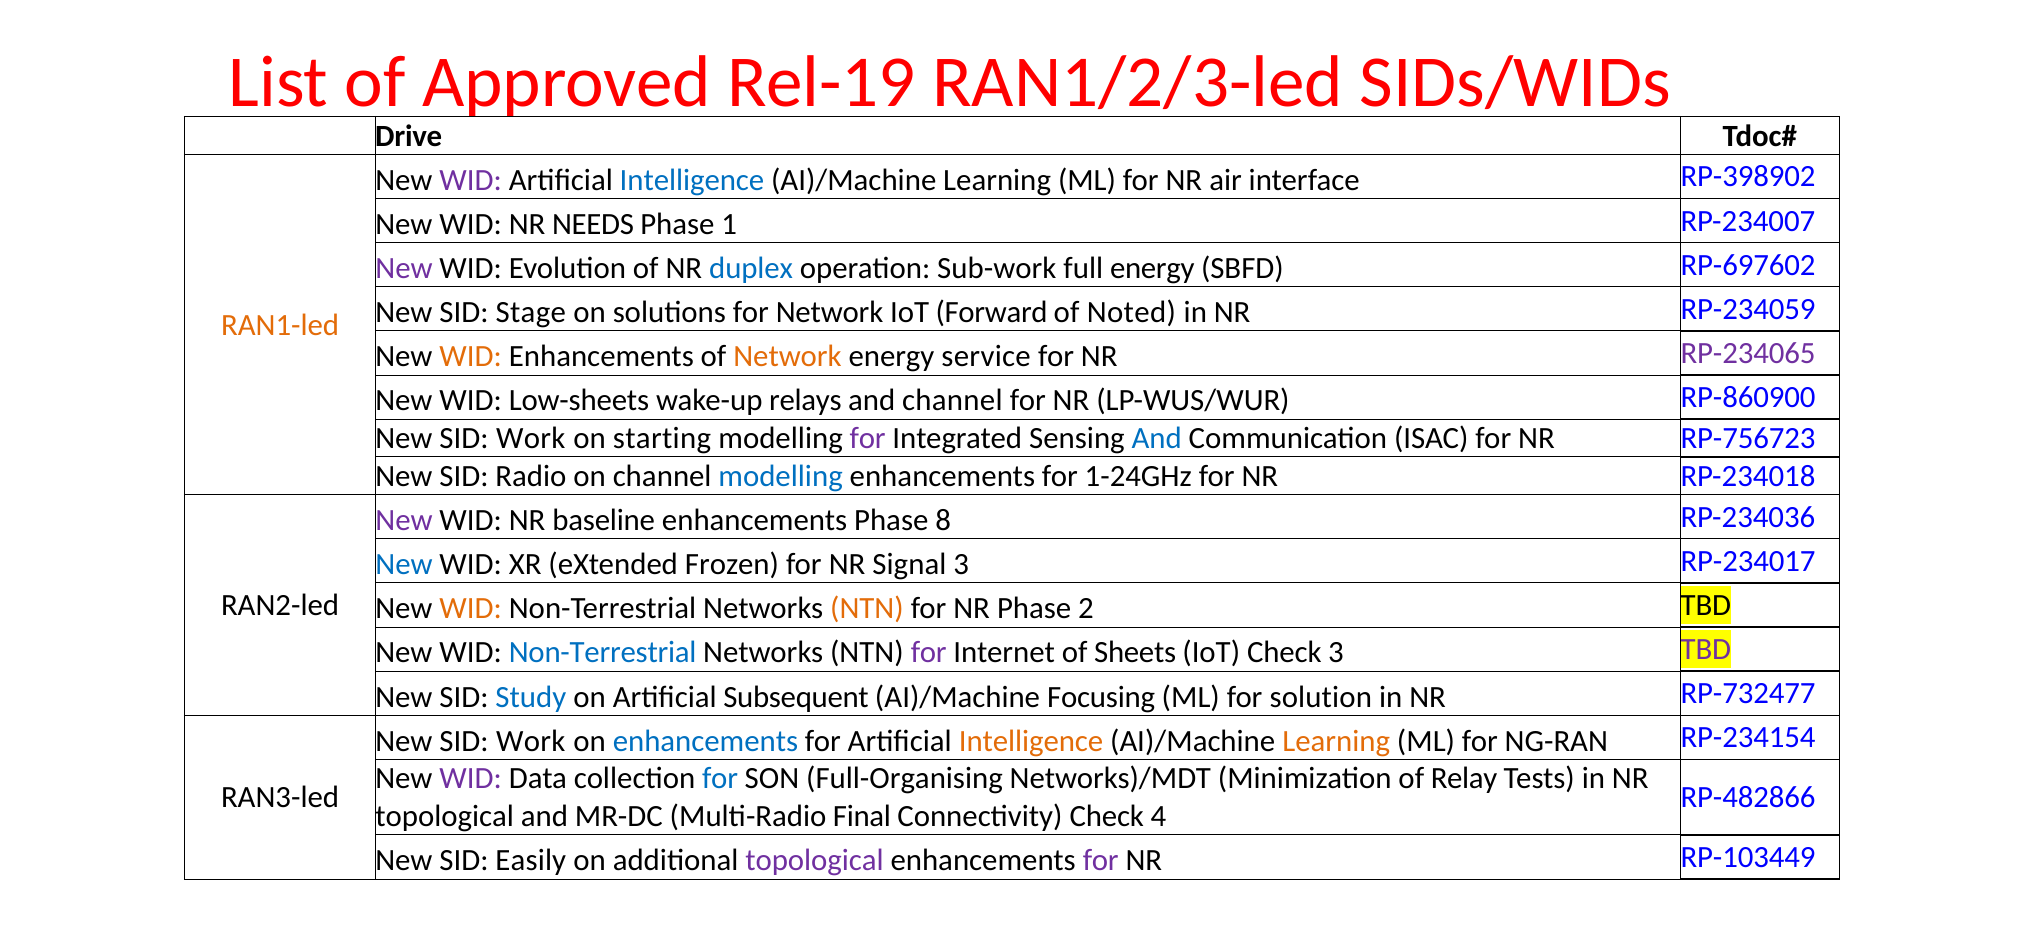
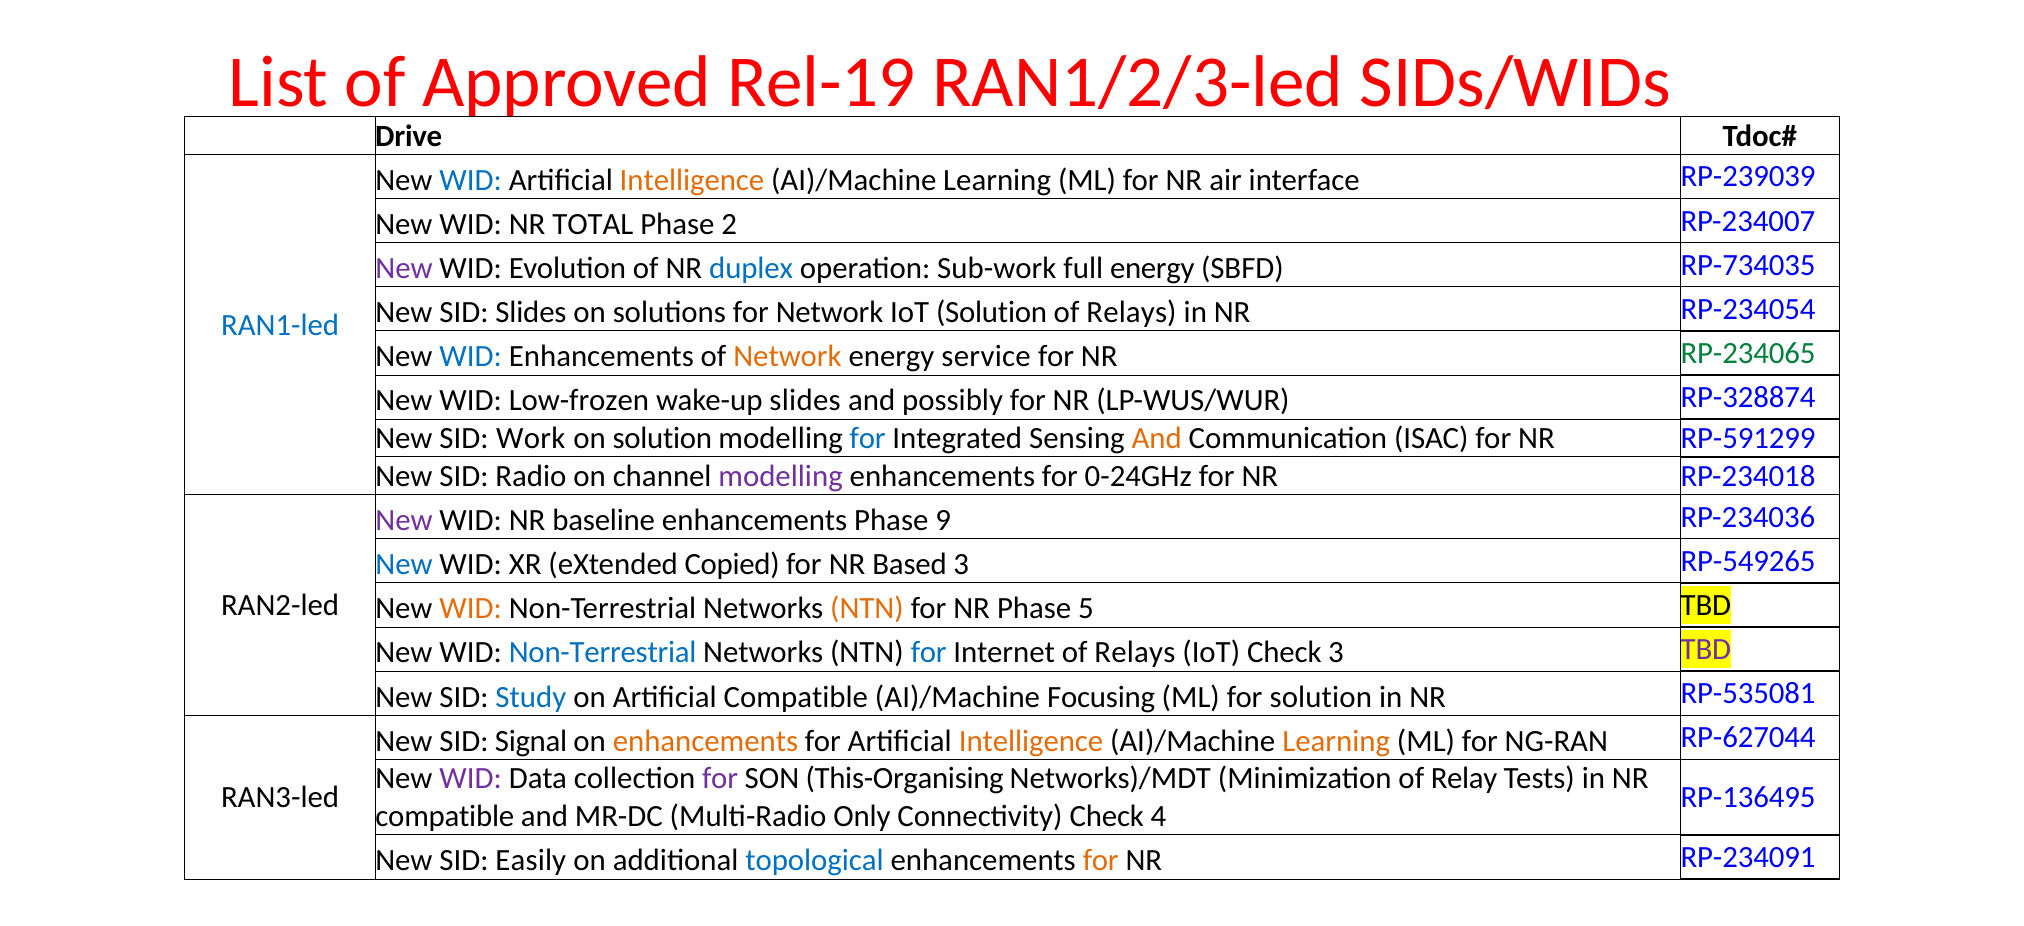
WID at (471, 180) colour: purple -> blue
Intelligence at (692, 180) colour: blue -> orange
RP-398902: RP-398902 -> RP-239039
NEEDS: NEEDS -> TOTAL
1: 1 -> 2
RP-697602: RP-697602 -> RP-734035
SID Stage: Stage -> Slides
IoT Forward: Forward -> Solution
Noted at (1131, 312): Noted -> Relays
RP-234059: RP-234059 -> RP-234054
RAN1-led colour: orange -> blue
WID at (471, 356) colour: orange -> blue
RP-234065 colour: purple -> green
Low-sheets: Low-sheets -> Low-frozen
wake-up relays: relays -> slides
and channel: channel -> possibly
RP-860900: RP-860900 -> RP-328874
on starting: starting -> solution
for at (868, 438) colour: purple -> blue
And at (1157, 438) colour: blue -> orange
RP-756723: RP-756723 -> RP-591299
modelling at (781, 476) colour: blue -> purple
1-24GHz: 1-24GHz -> 0-24GHz
8: 8 -> 9
Frozen: Frozen -> Copied
Signal: Signal -> Based
RP-234017: RP-234017 -> RP-549265
2: 2 -> 5
for at (929, 652) colour: purple -> blue
Internet of Sheets: Sheets -> Relays
Artificial Subsequent: Subsequent -> Compatible
RP-732477: RP-732477 -> RP-535081
Work at (531, 741): Work -> Signal
enhancements at (705, 741) colour: blue -> orange
RP-234154: RP-234154 -> RP-627044
for at (720, 778) colour: blue -> purple
Full-Organising: Full-Organising -> This-Organising
RP-482866: RP-482866 -> RP-136495
topological at (445, 816): topological -> compatible
Final: Final -> Only
topological at (814, 860) colour: purple -> blue
for at (1101, 860) colour: purple -> orange
RP-103449: RP-103449 -> RP-234091
